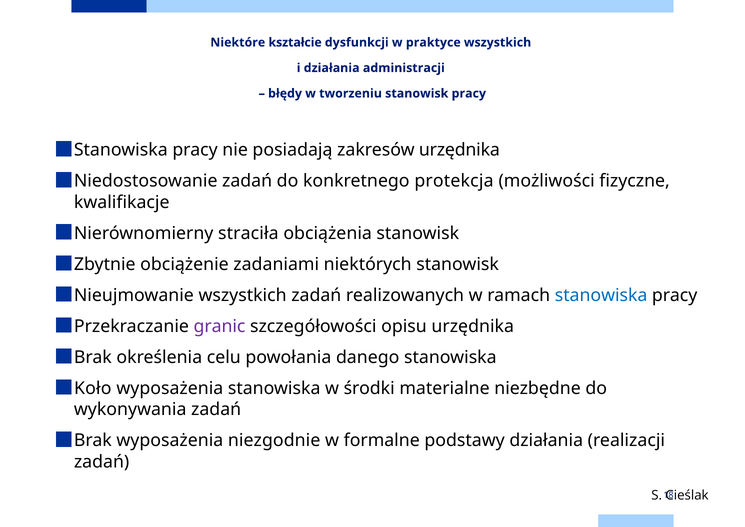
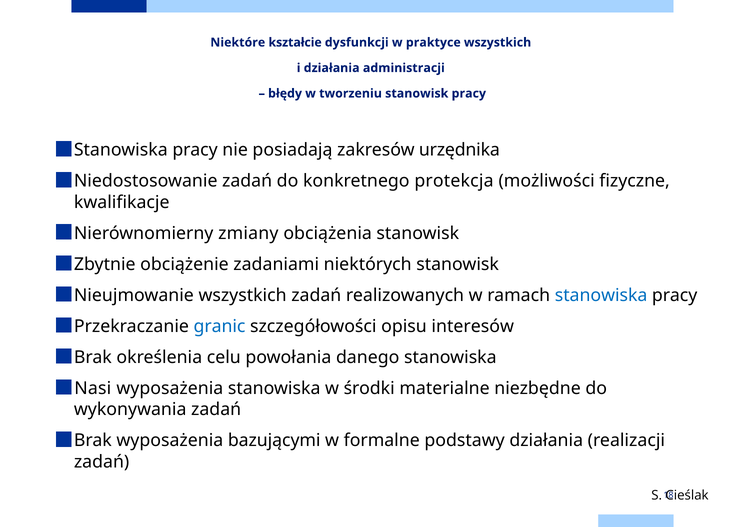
straciła: straciła -> zmiany
granic colour: purple -> blue
opisu urzędnika: urzędnika -> interesów
Koło: Koło -> Nasi
niezgodnie: niezgodnie -> bazującymi
